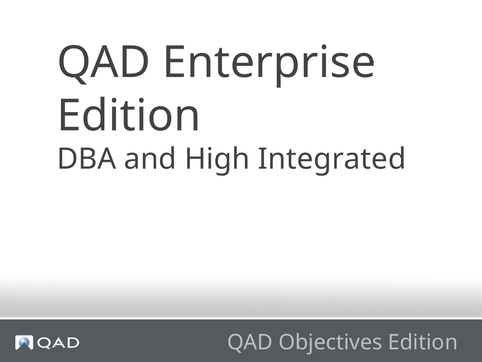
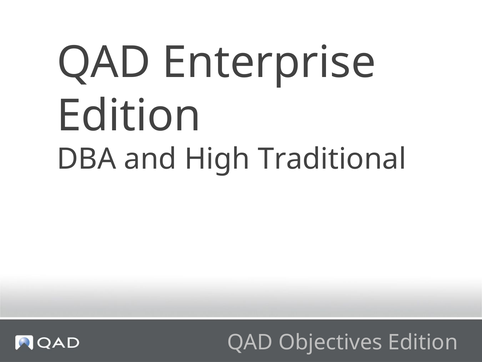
Integrated: Integrated -> Traditional
